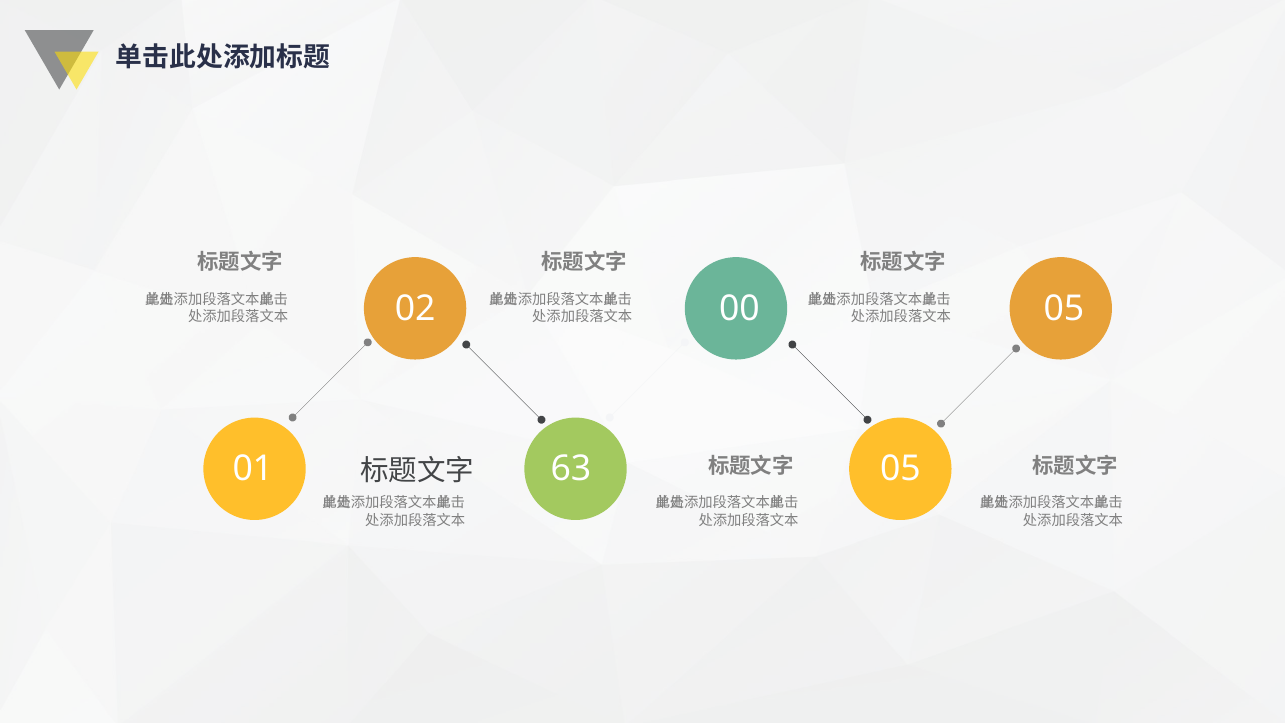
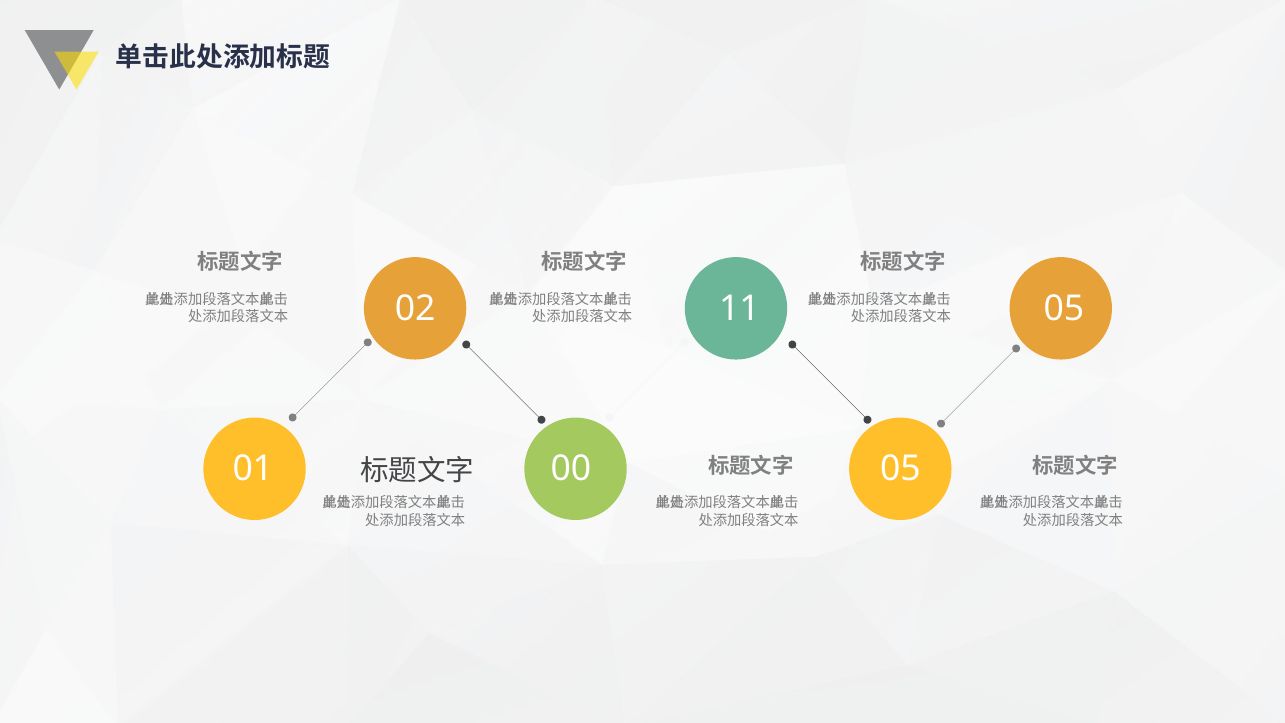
00: 00 -> 11
63: 63 -> 00
